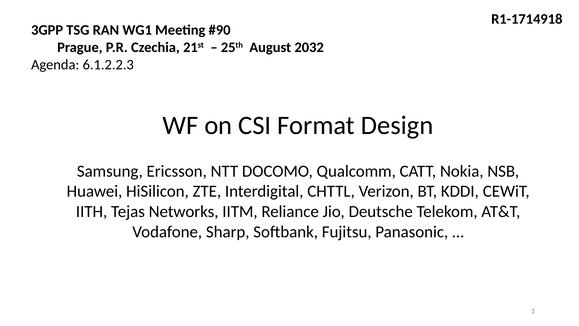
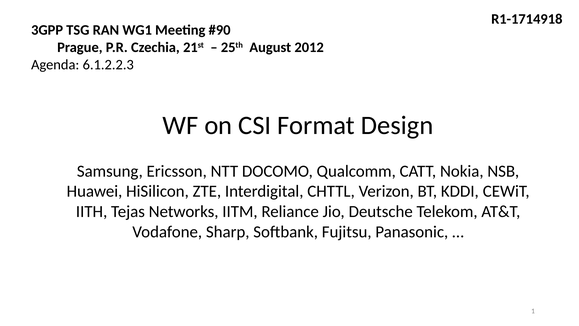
2032: 2032 -> 2012
